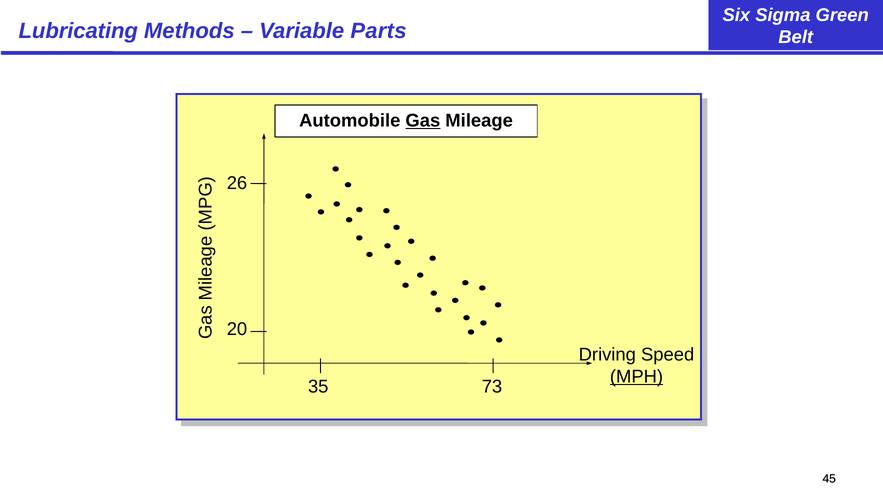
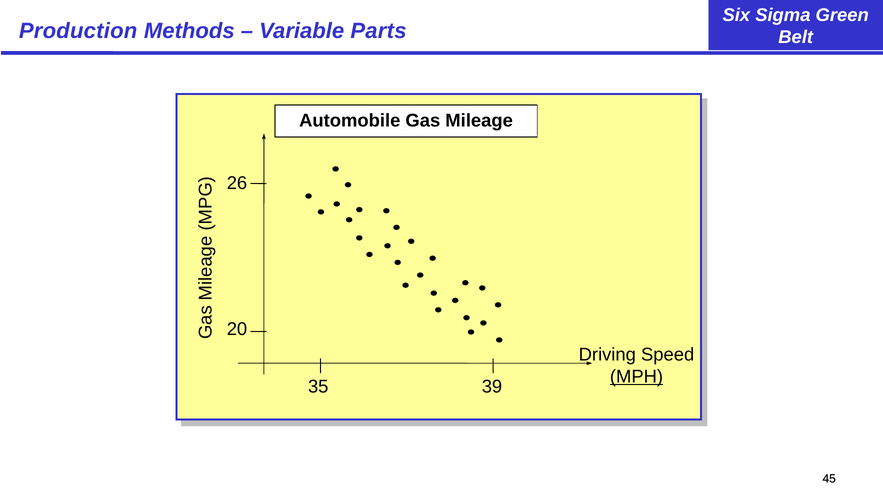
Lubricating: Lubricating -> Production
Gas underline: present -> none
73: 73 -> 39
